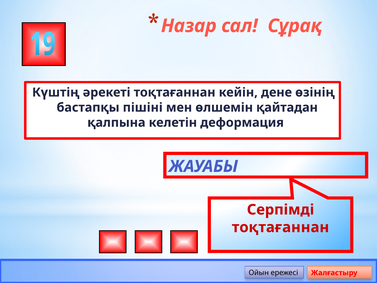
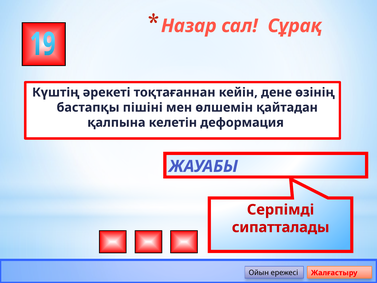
тоқтағаннан at (281, 227): тоқтағаннан -> сипатталады
